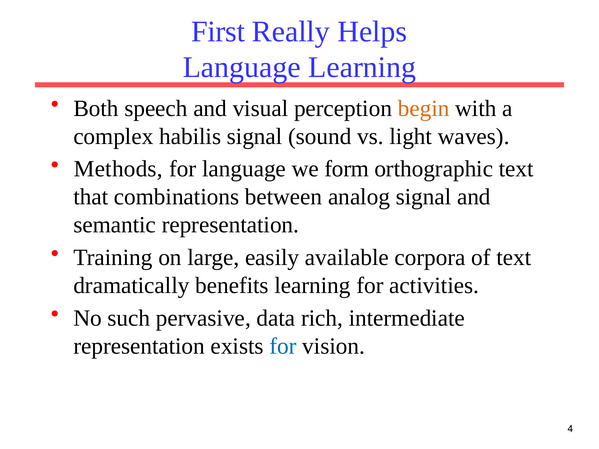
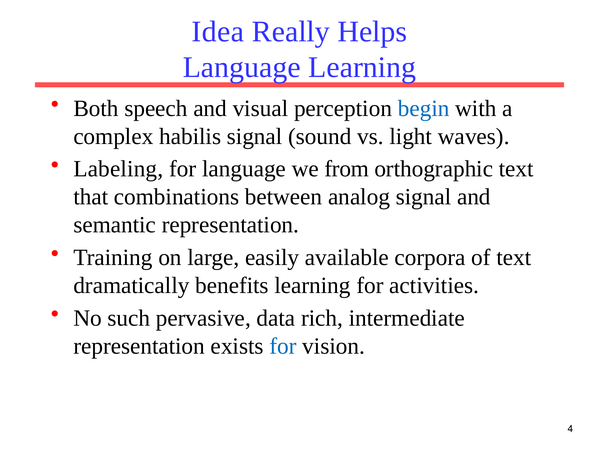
First: First -> Idea
begin colour: orange -> blue
Methods: Methods -> Labeling
form: form -> from
